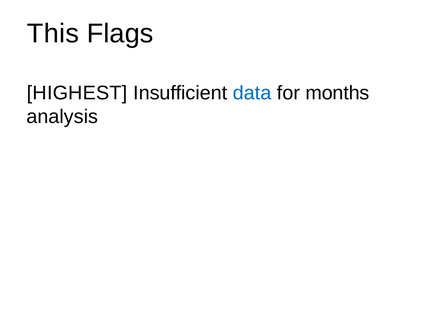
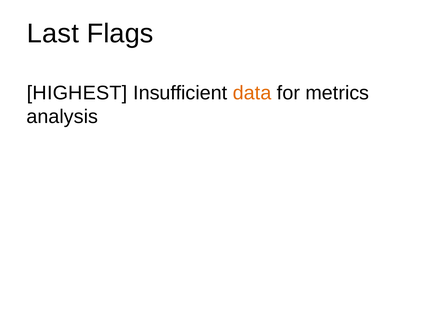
This: This -> Last
data colour: blue -> orange
months: months -> metrics
